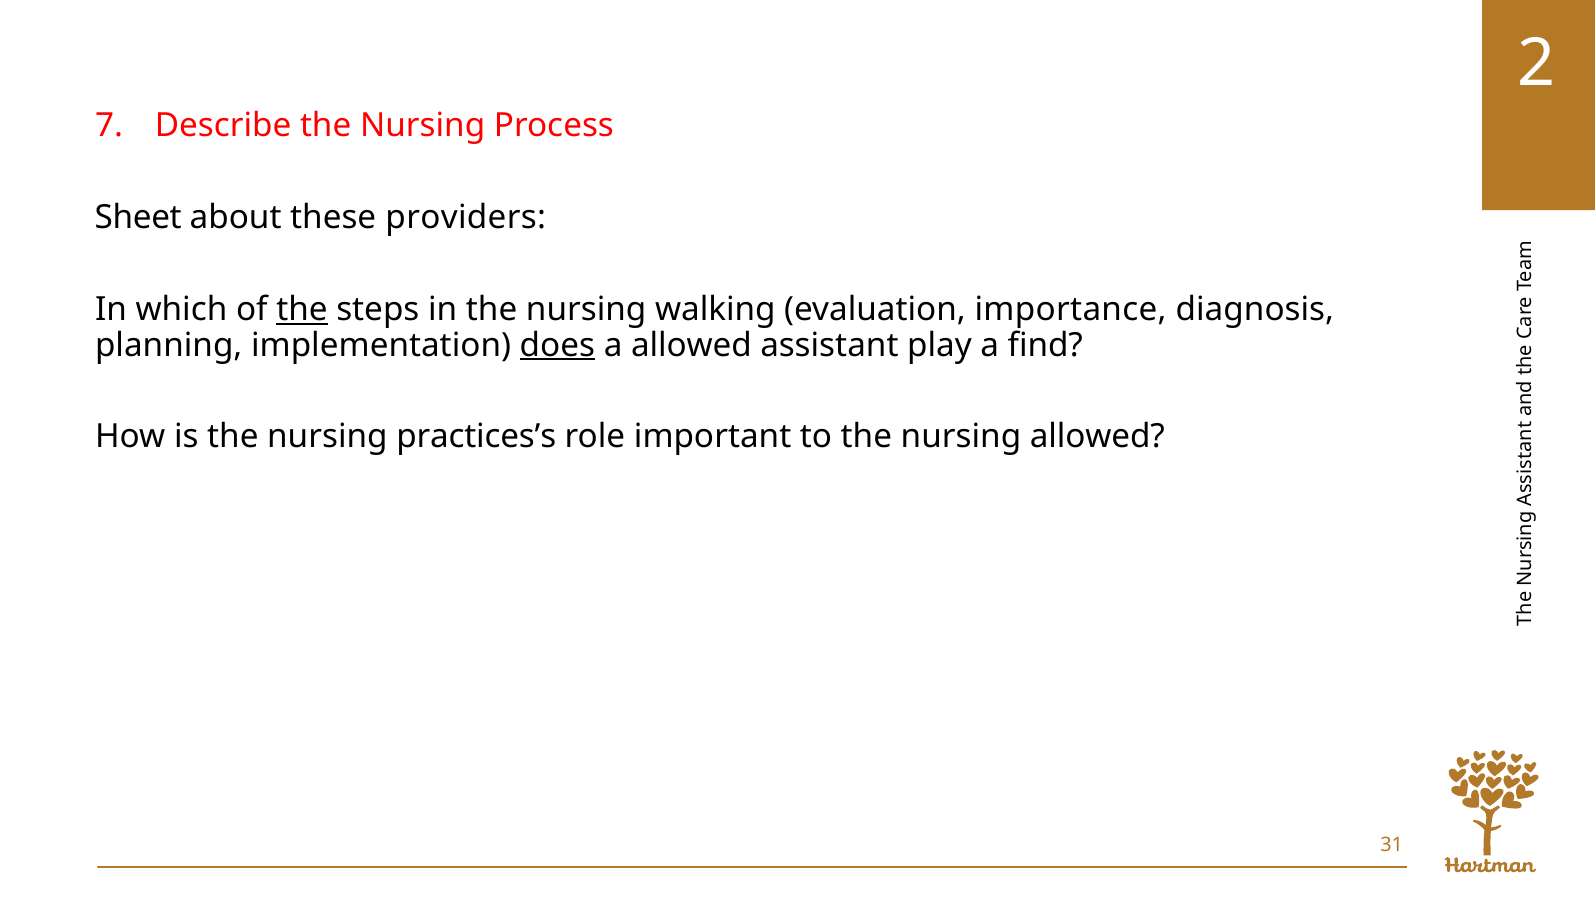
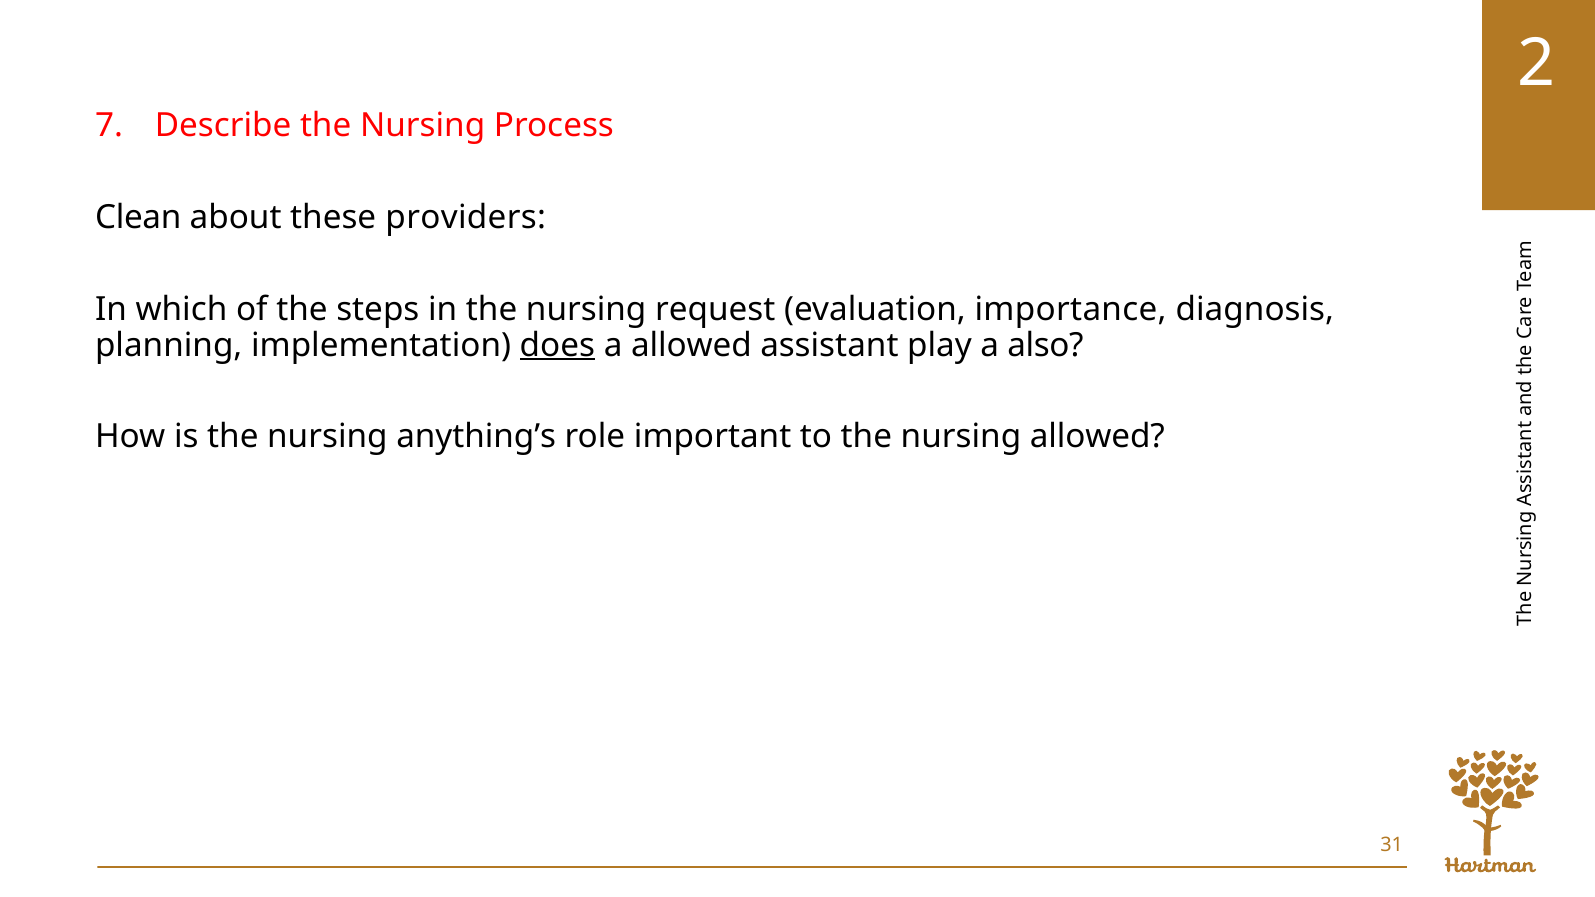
Sheet: Sheet -> Clean
the at (302, 309) underline: present -> none
walking: walking -> request
find: find -> also
practices’s: practices’s -> anything’s
